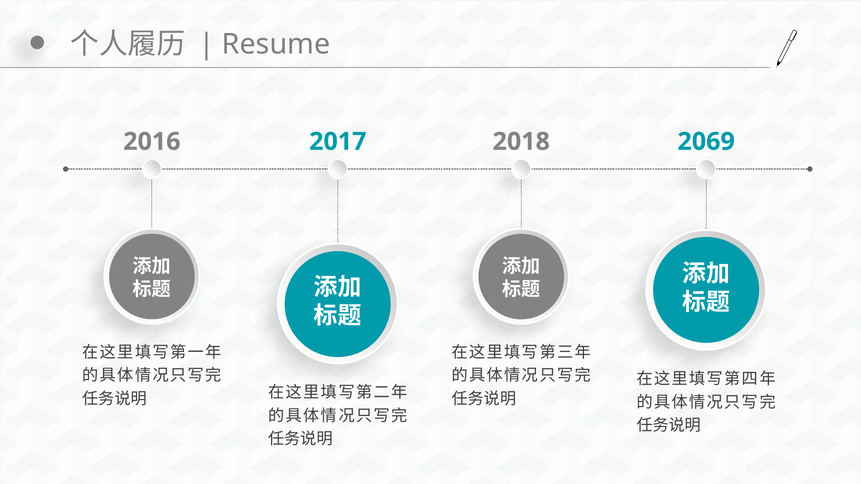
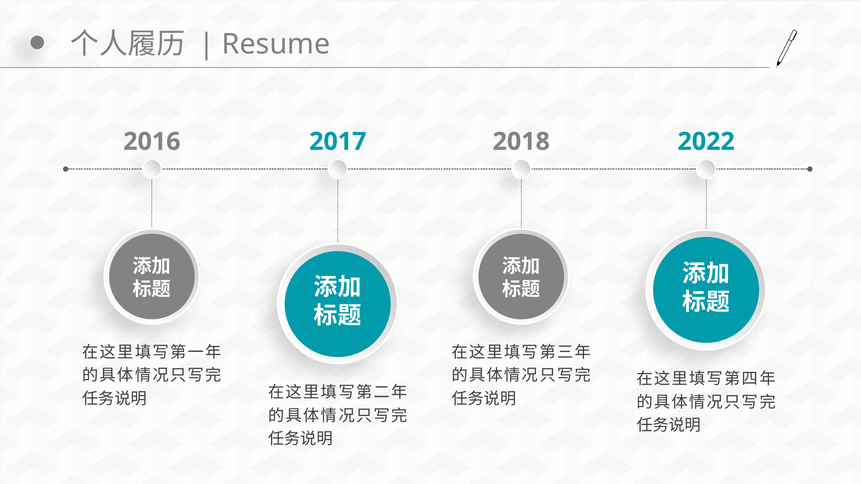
2069: 2069 -> 2022
